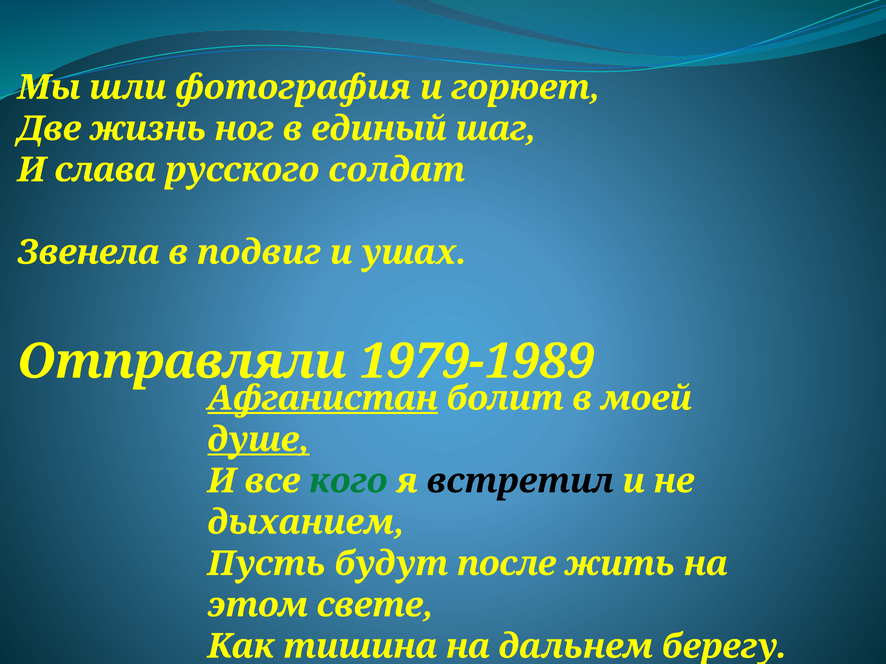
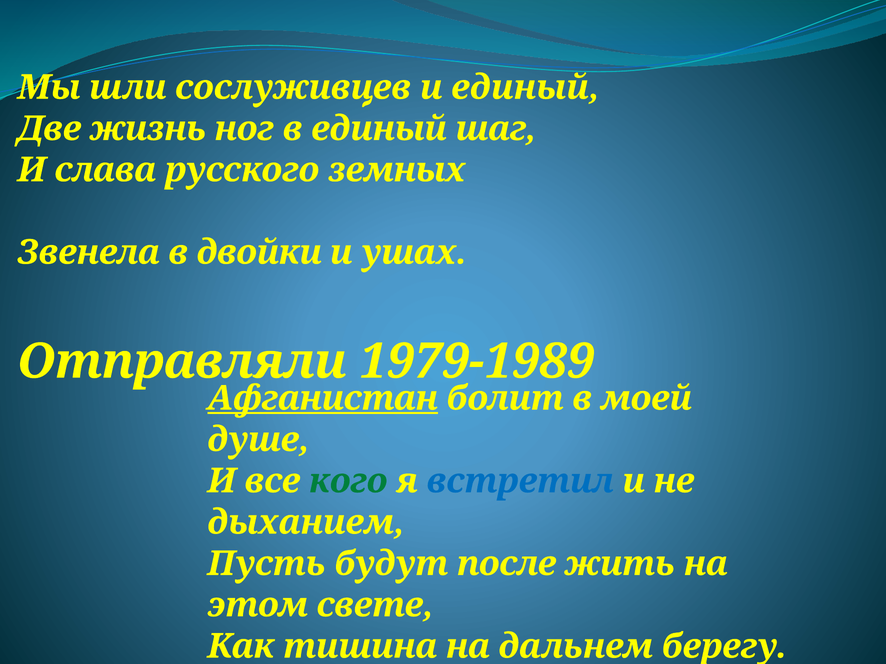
фотография: фотография -> сослуживцев
и горюет: горюет -> единый
солдат: солдат -> земных
подвиг: подвиг -> двойки
душе underline: present -> none
встретил colour: black -> blue
